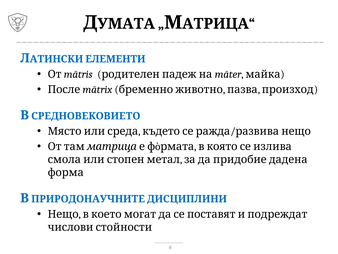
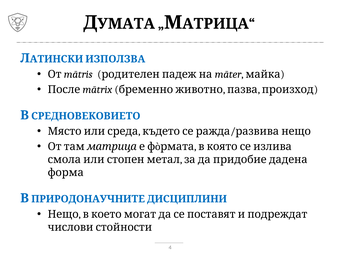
ЕЛЕМЕНТИ: ЕЛЕМЕНТИ -> ИЗПОЛЗВА
